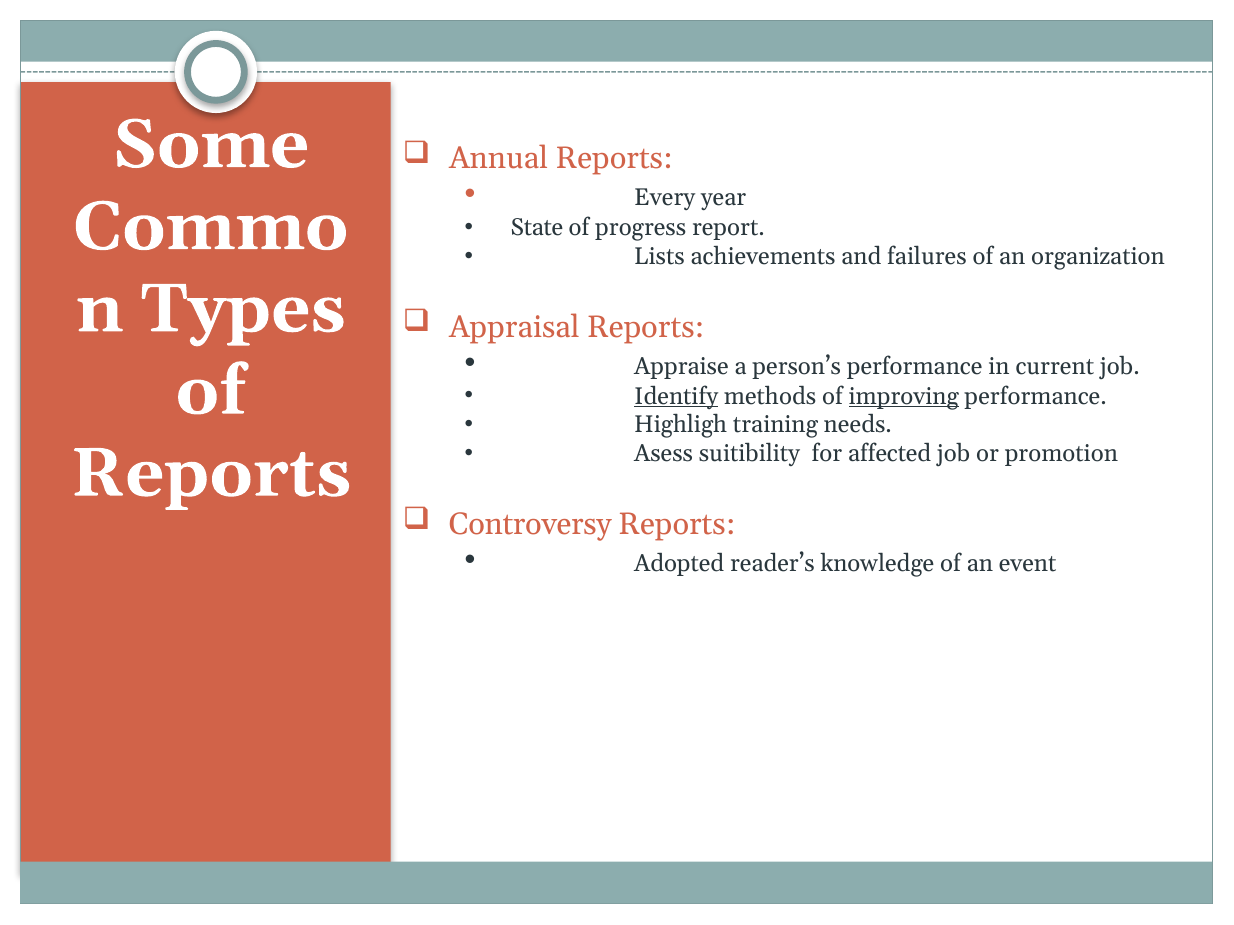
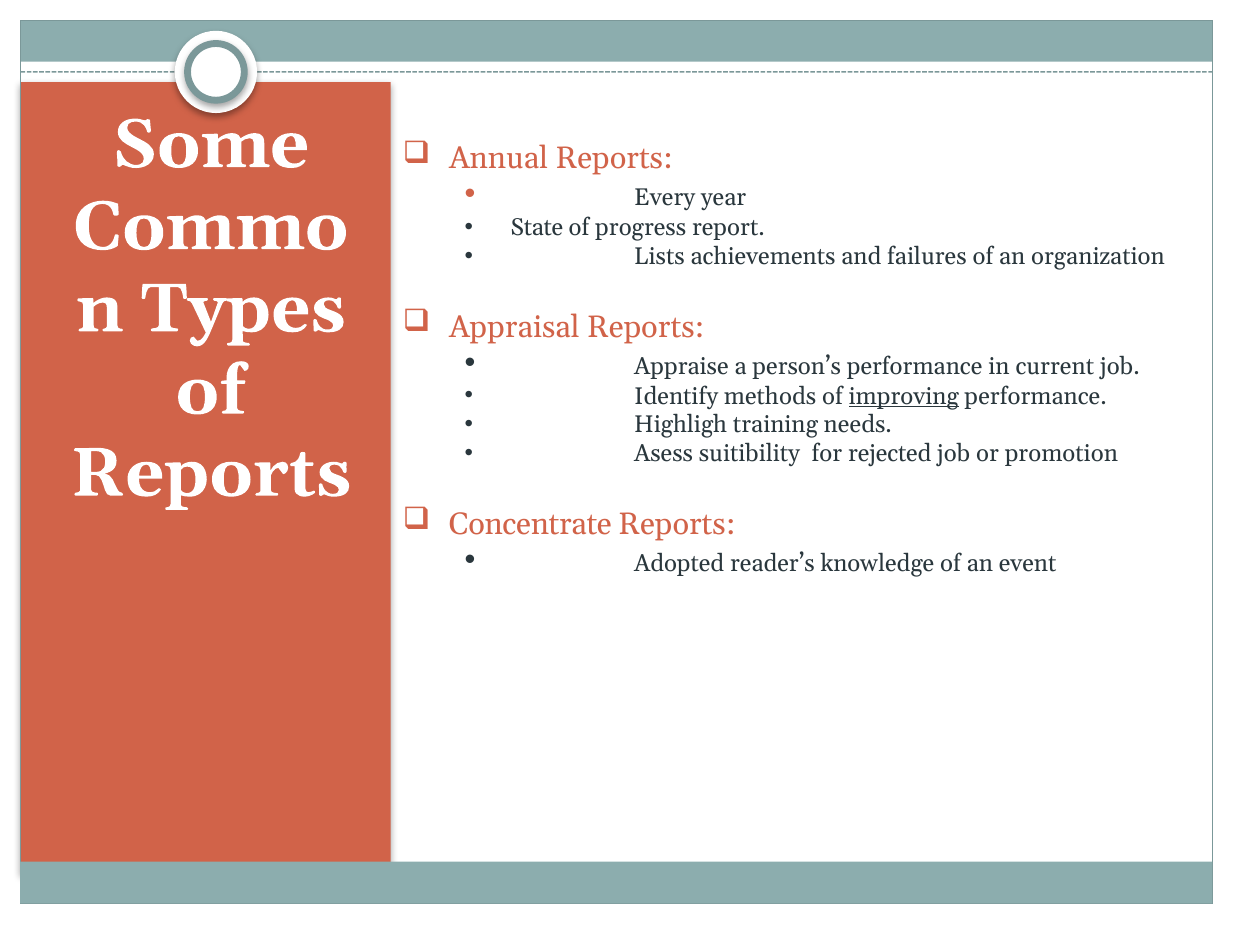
Identify underline: present -> none
affected: affected -> rejected
Controversy: Controversy -> Concentrate
